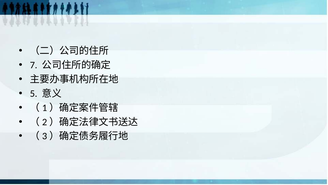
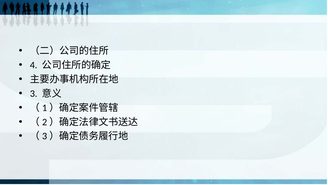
7: 7 -> 4
5: 5 -> 3
